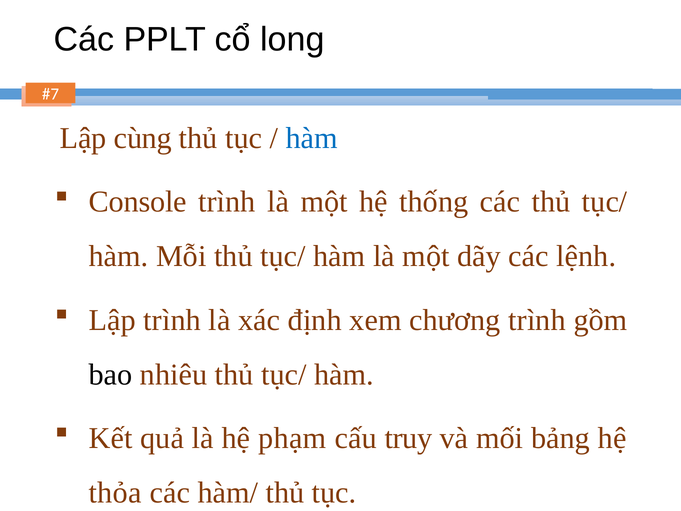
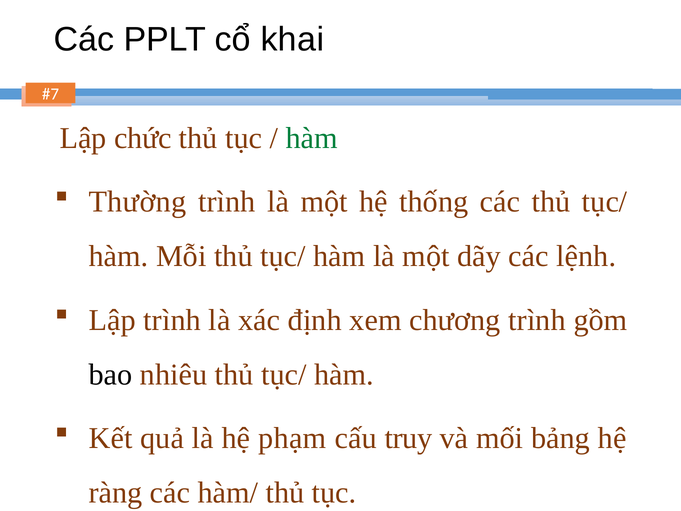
long: long -> khai
cùng: cùng -> chức
hàm at (312, 138) colour: blue -> green
Console: Console -> Thường
thỏa: thỏa -> ràng
